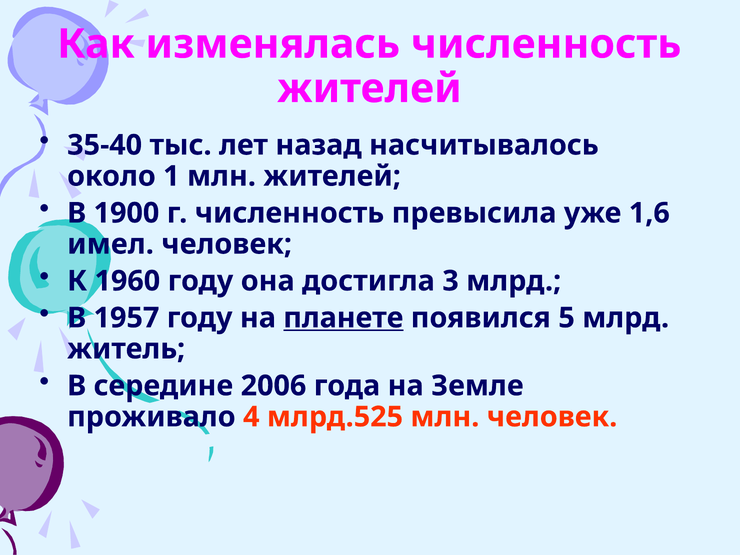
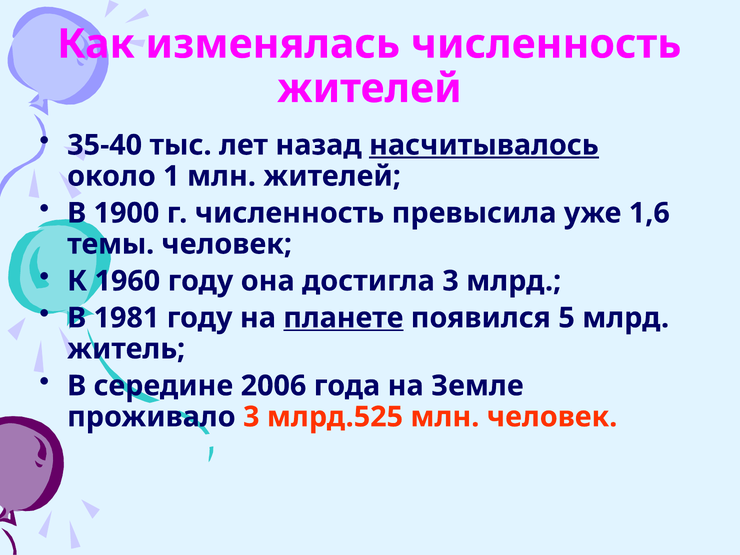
насчитывалось underline: none -> present
имел: имел -> темы
1957: 1957 -> 1981
проживало 4: 4 -> 3
